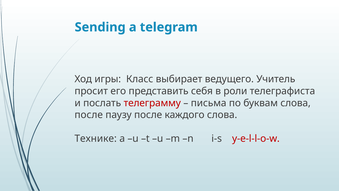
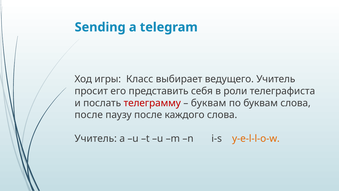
письма at (209, 103): письма -> буквам
Технике at (96, 138): Технике -> Учитель
y-e-l-l-o-w colour: red -> orange
